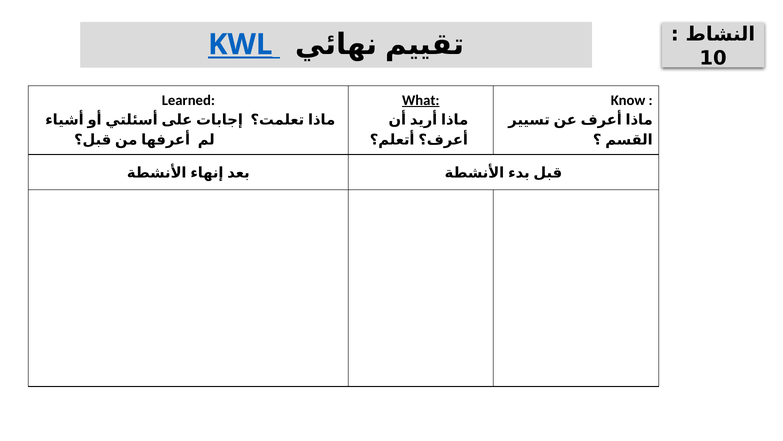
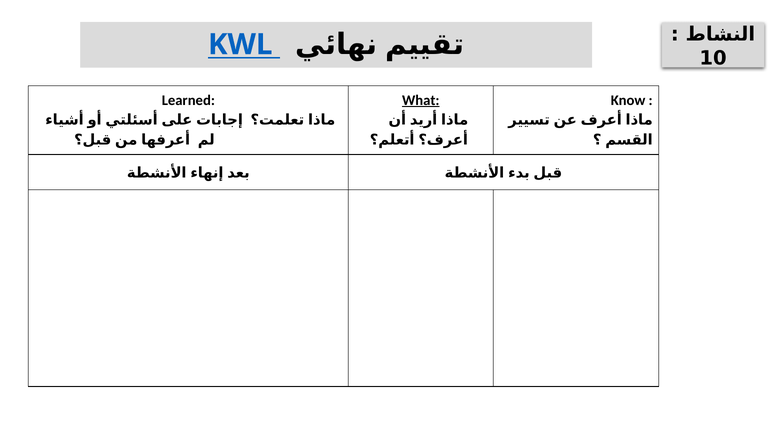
KWL underline: present -> none
